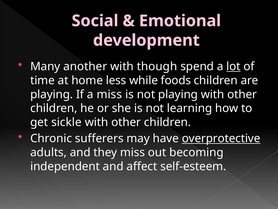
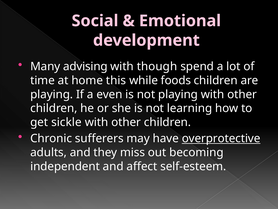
another: another -> advising
lot underline: present -> none
less: less -> this
a miss: miss -> even
